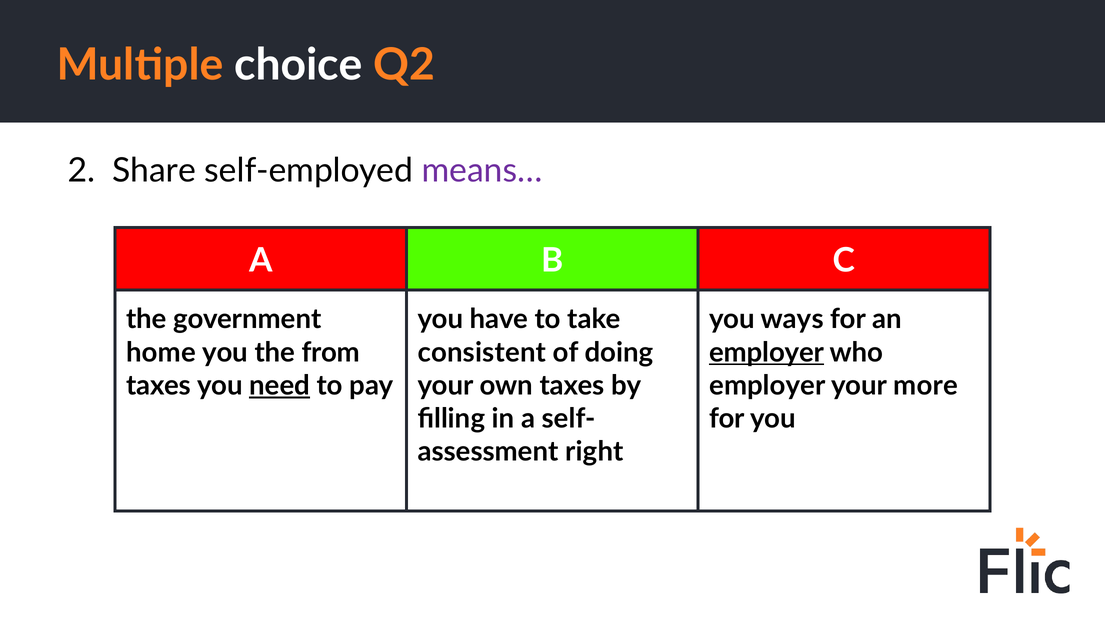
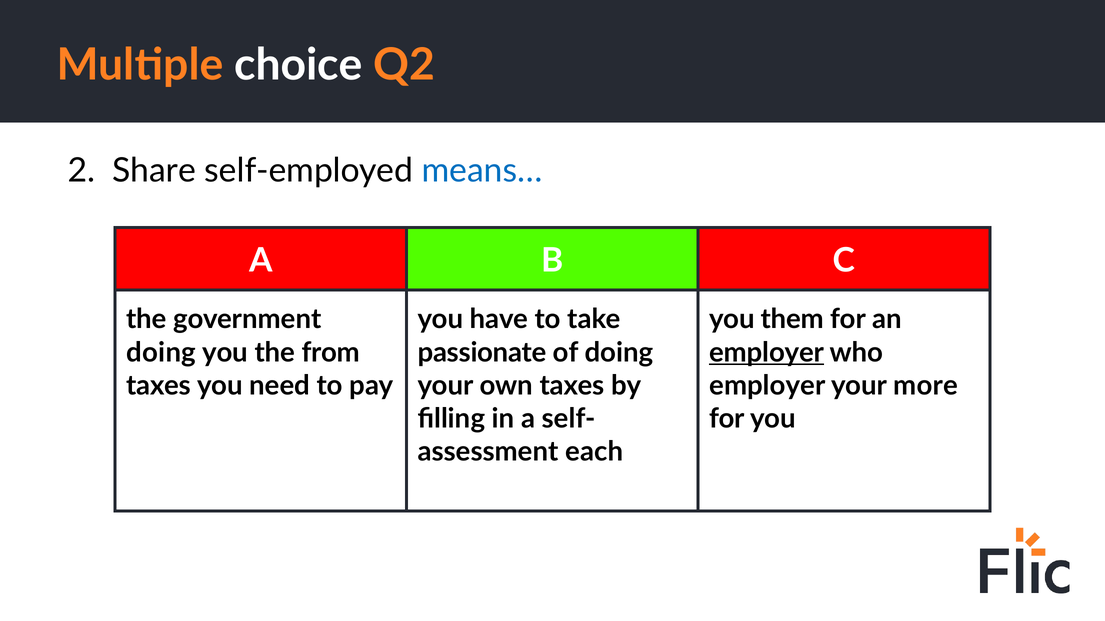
means… colour: purple -> blue
ways: ways -> them
home at (161, 353): home -> doing
consistent: consistent -> passionate
need underline: present -> none
right: right -> each
